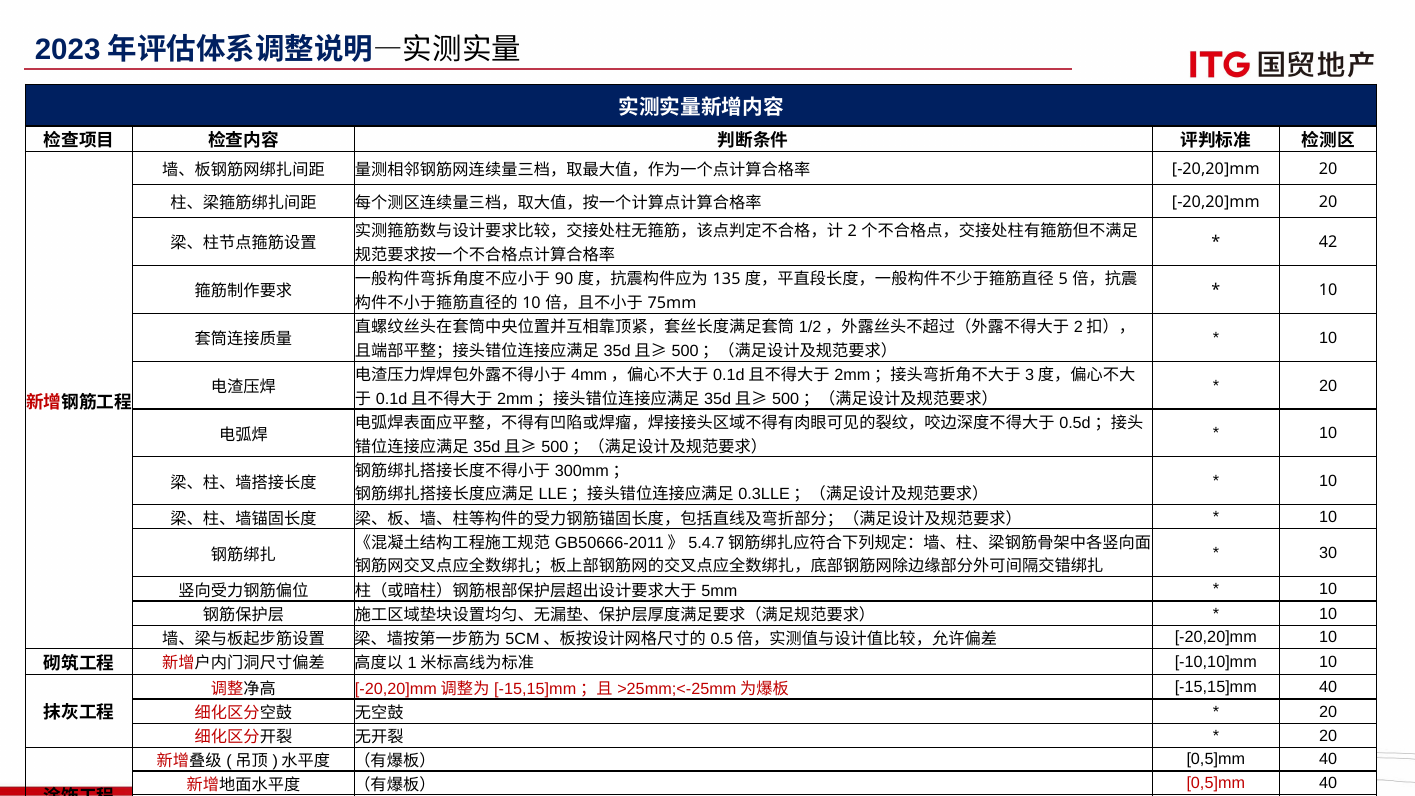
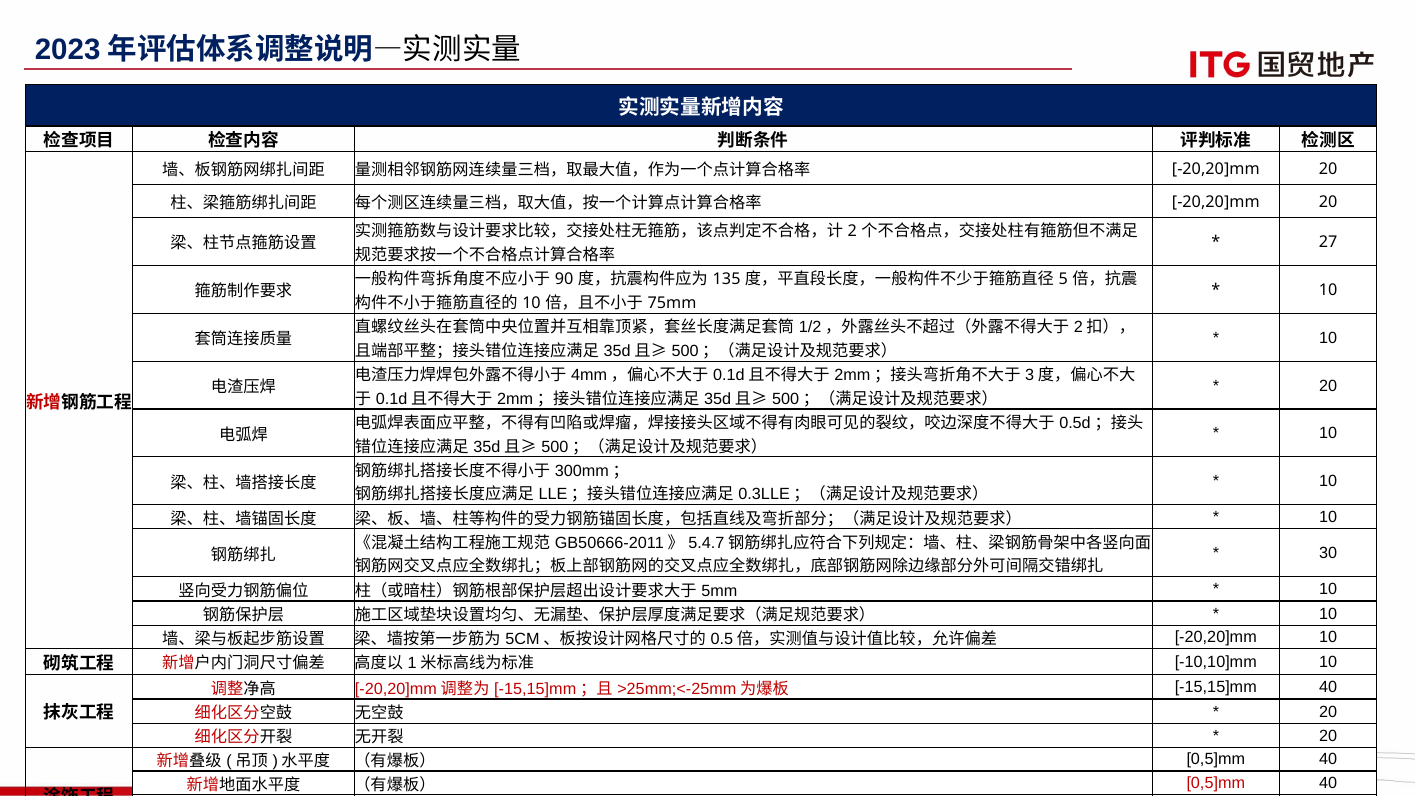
42: 42 -> 27
